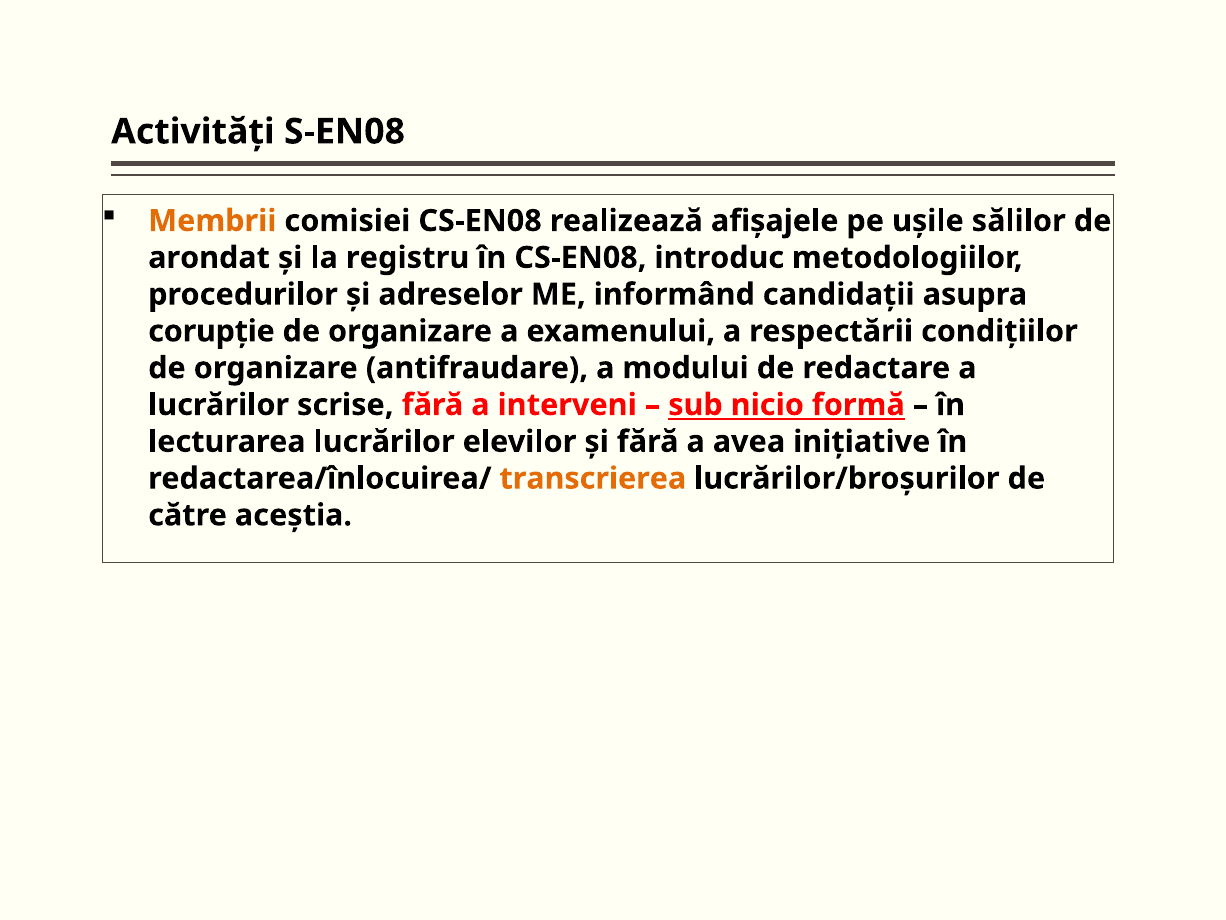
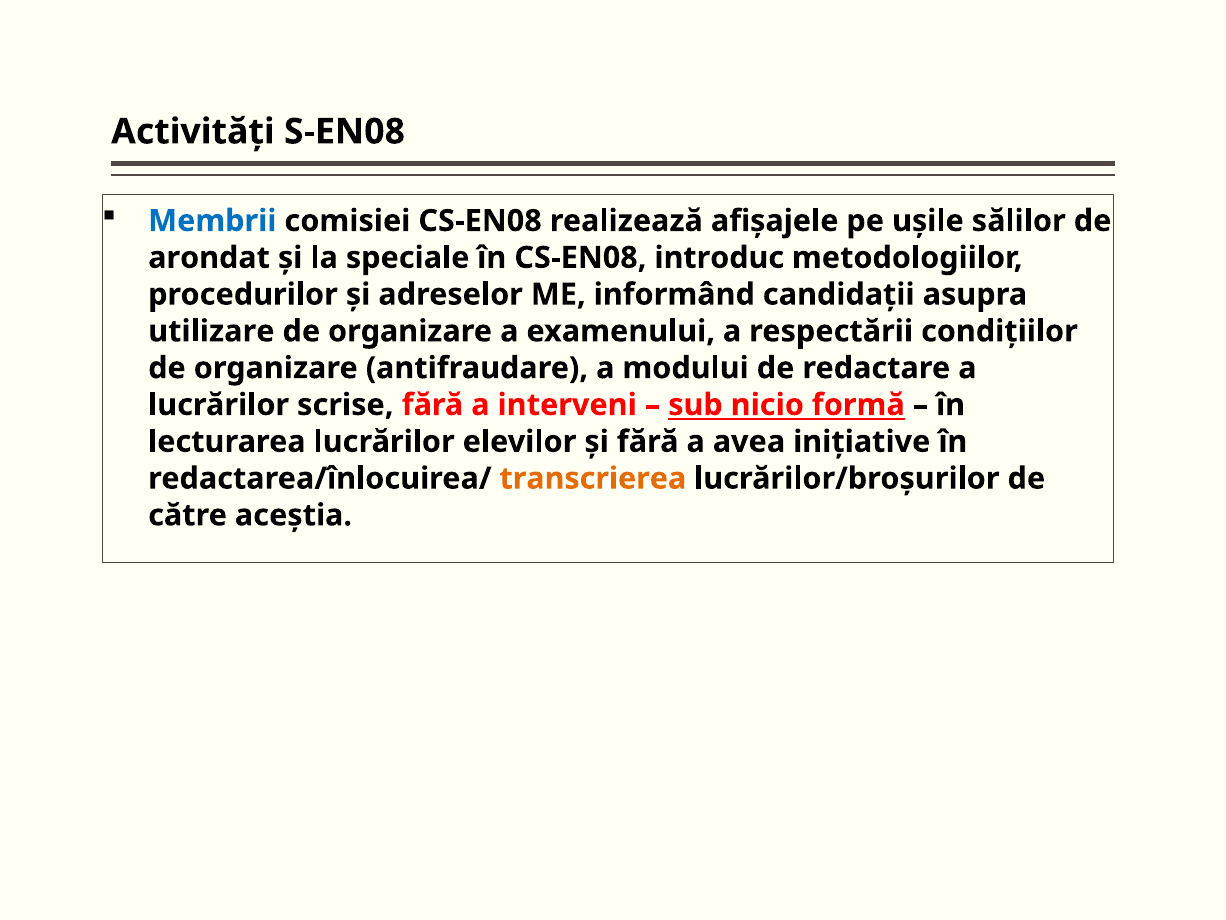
Membrii colour: orange -> blue
registru: registru -> speciale
corupţie: corupţie -> utilizare
